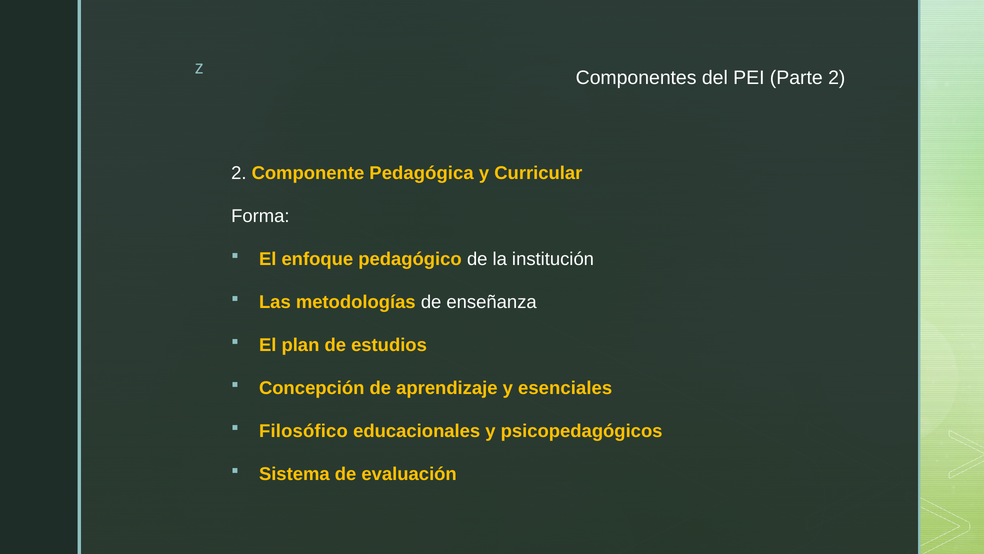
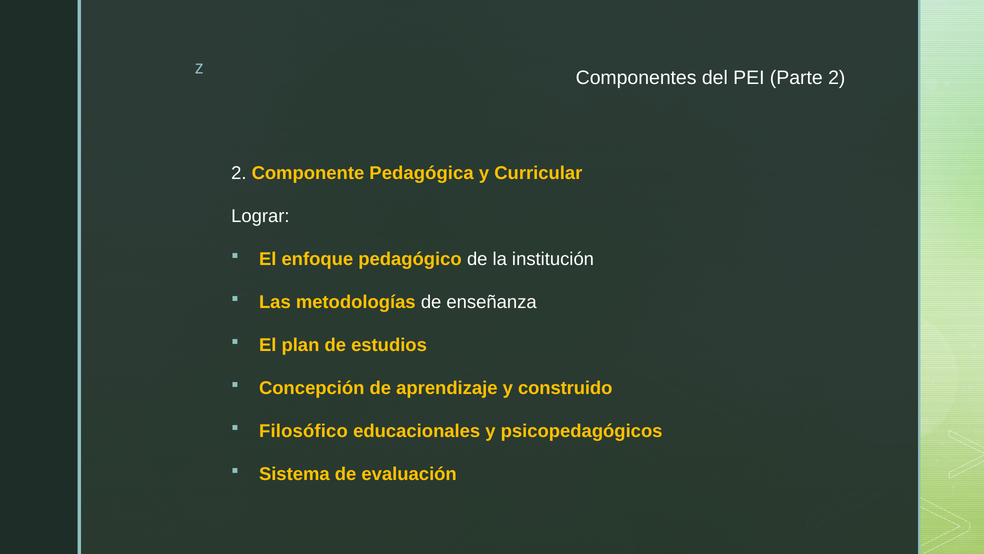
Forma: Forma -> Lograr
esenciales: esenciales -> construido
